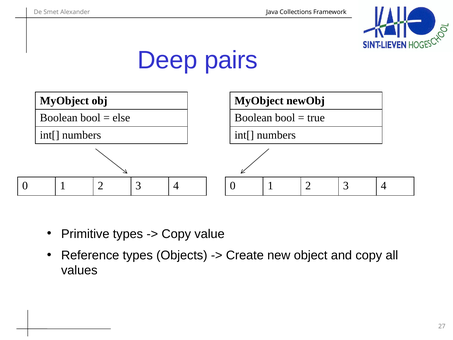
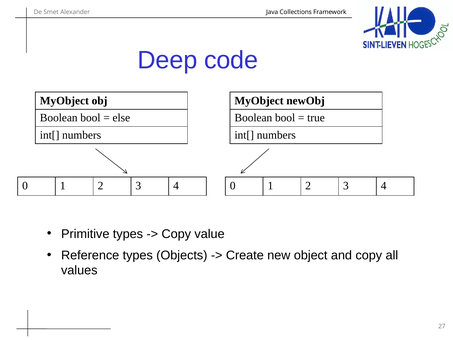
pairs: pairs -> code
